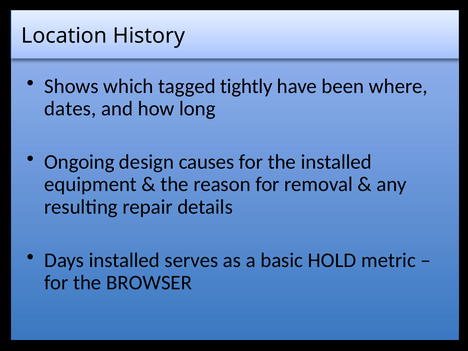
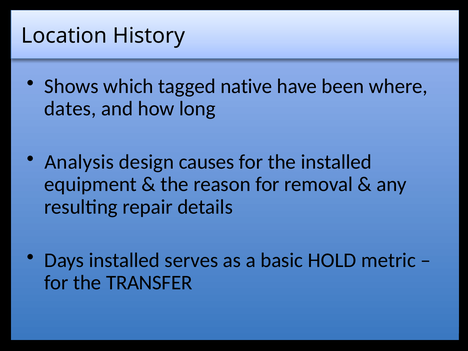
tightly: tightly -> native
Ongoing: Ongoing -> Analysis
BROWSER: BROWSER -> TRANSFER
